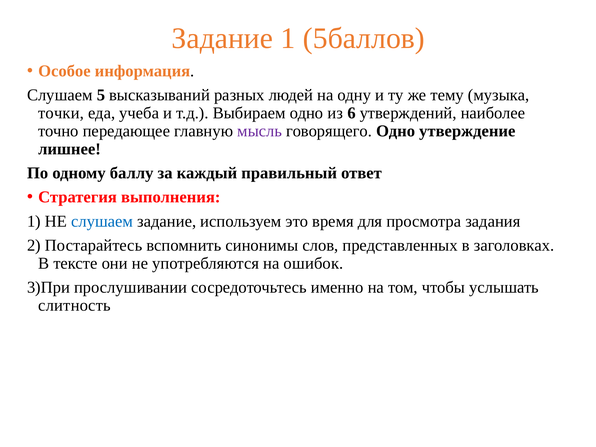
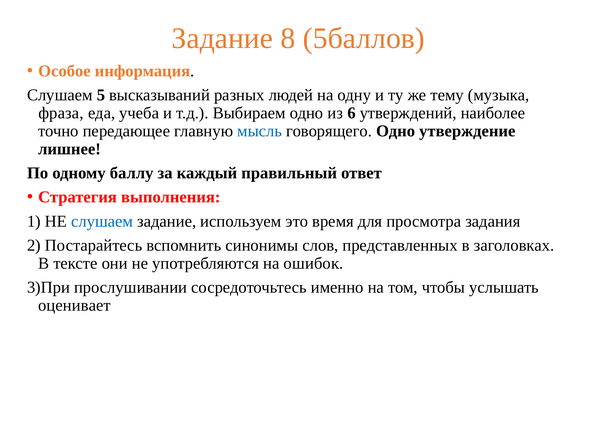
Задание 1: 1 -> 8
точки: точки -> фраза
мысль colour: purple -> blue
слитность: слитность -> оценивает
